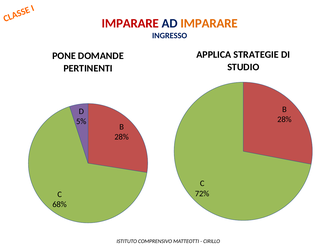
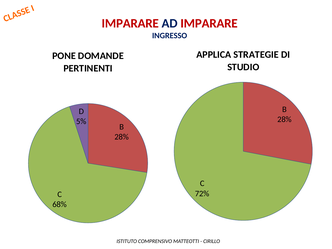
IMPARARE at (209, 23) colour: orange -> red
